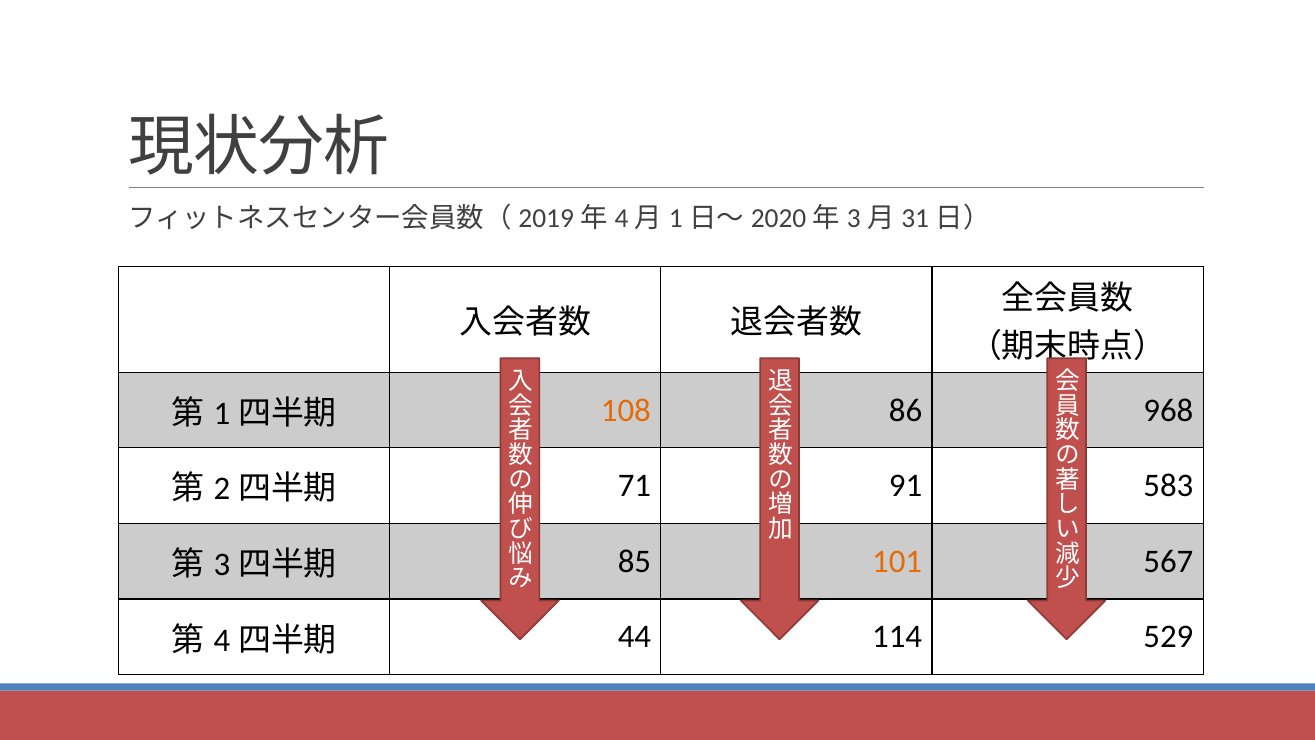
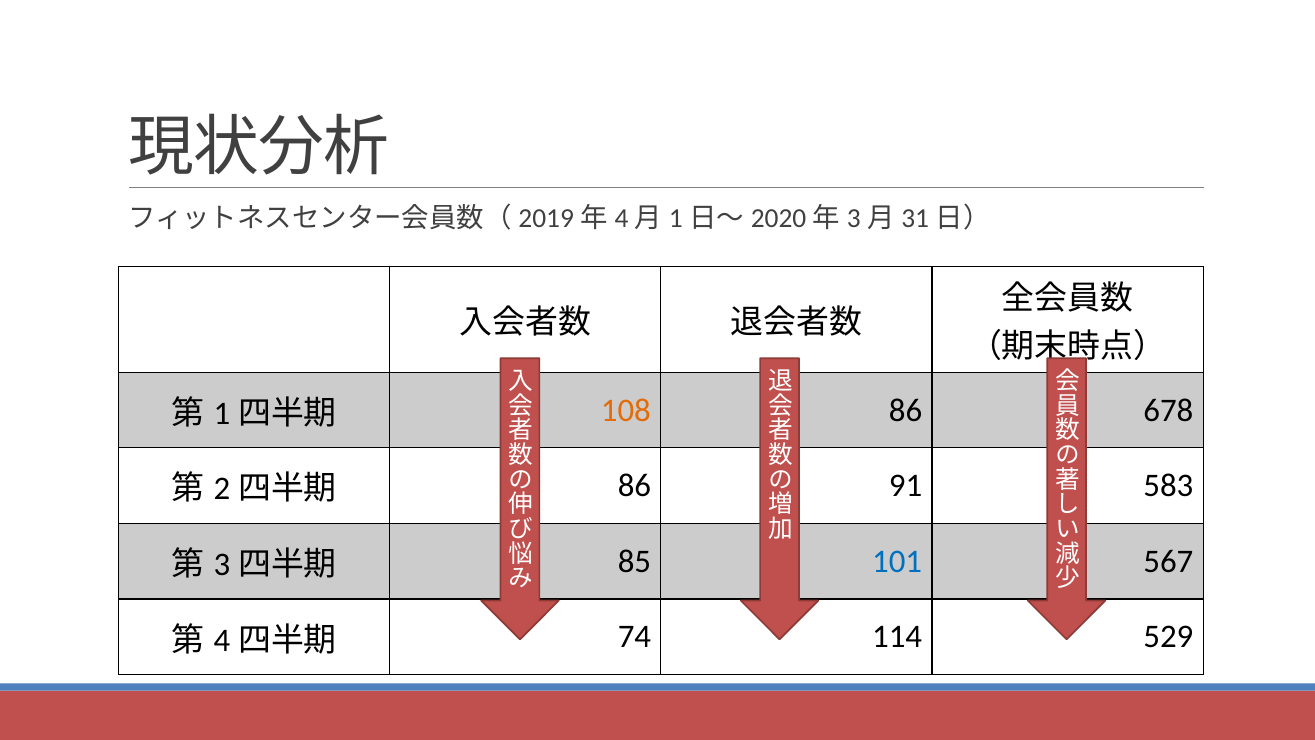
968: 968 -> 678
71 at (634, 486): 71 -> 86
101 colour: orange -> blue
44: 44 -> 74
